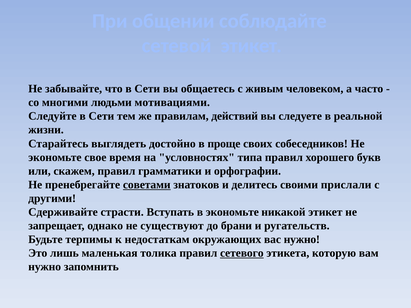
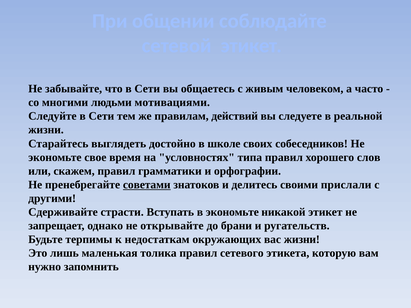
проще: проще -> школе
букв: букв -> слов
существуют: существуют -> открывайте
вас нужно: нужно -> жизни
сетевого underline: present -> none
